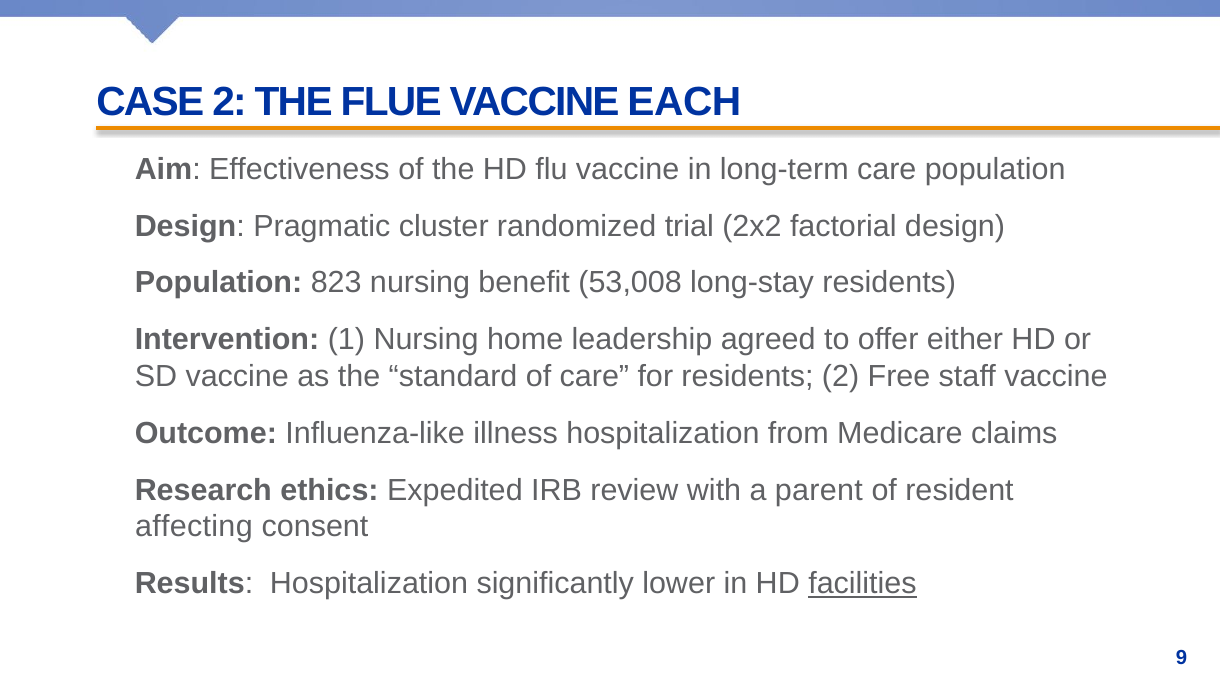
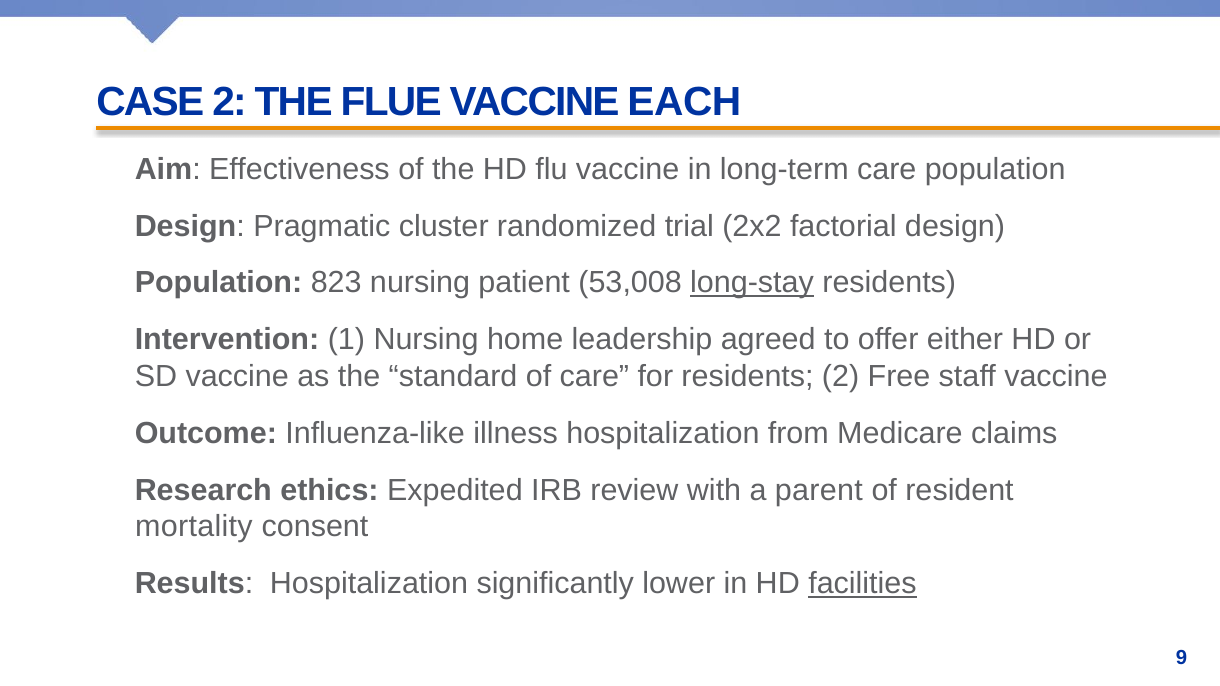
benefit: benefit -> patient
long-stay underline: none -> present
affecting: affecting -> mortality
